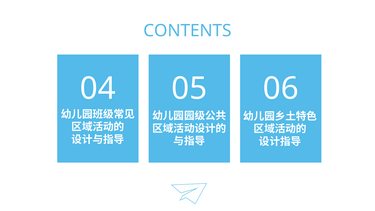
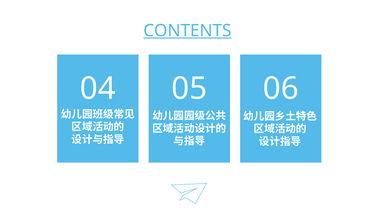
CONTENTS underline: none -> present
